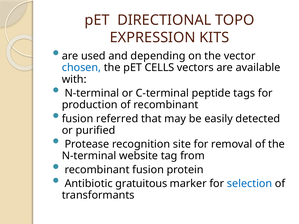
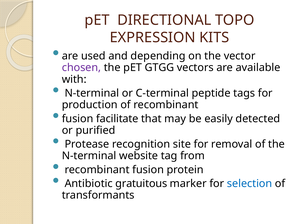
chosen colour: blue -> purple
CELLS: CELLS -> GTGG
referred: referred -> facilitate
